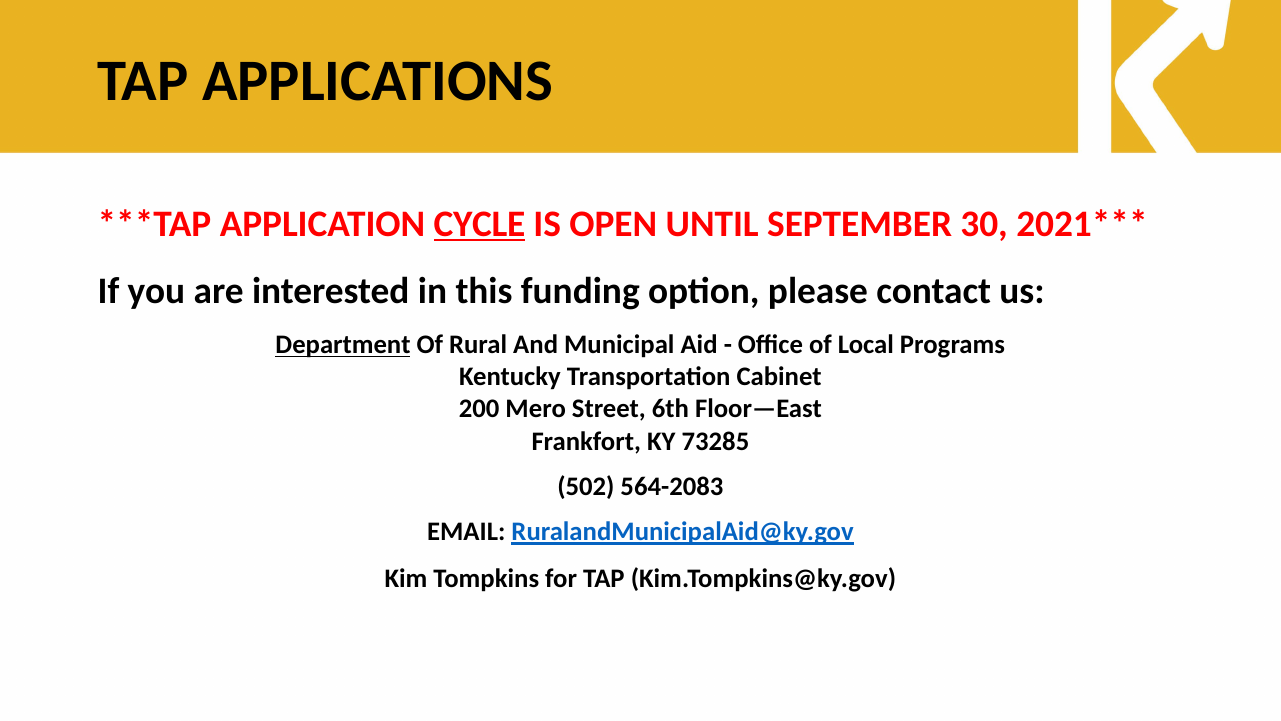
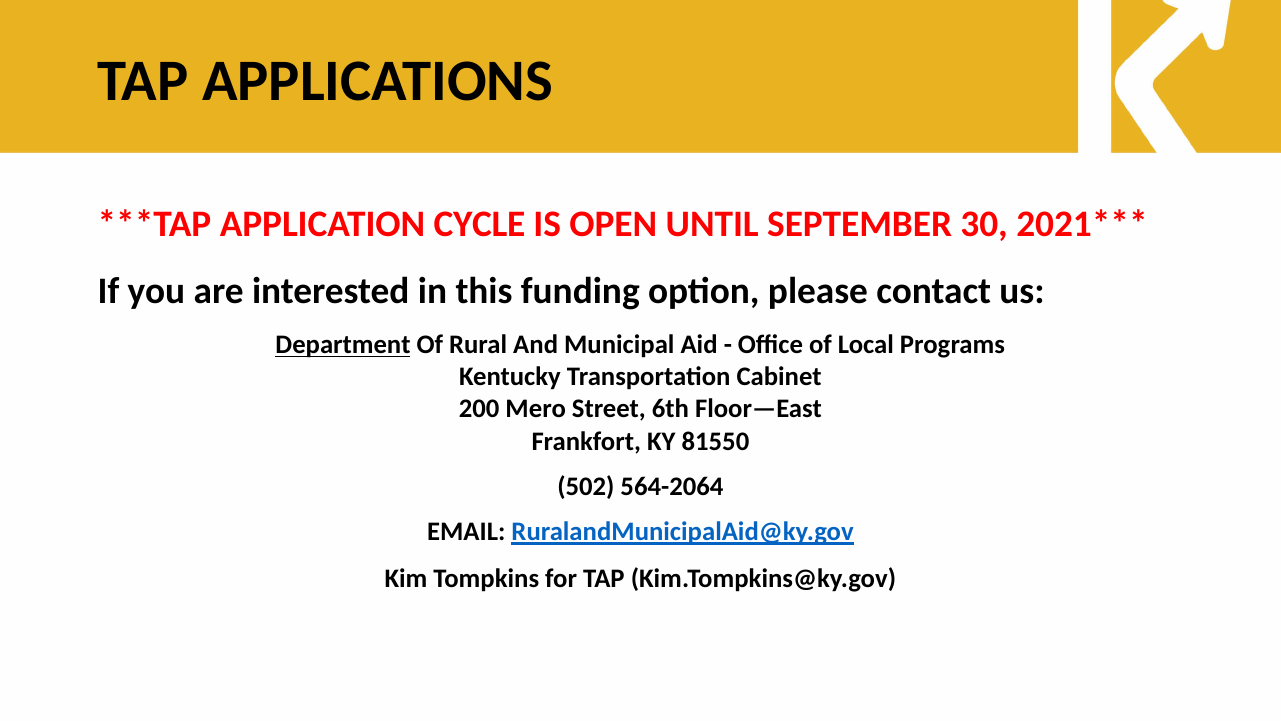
CYCLE underline: present -> none
73285: 73285 -> 81550
564-2083: 564-2083 -> 564-2064
